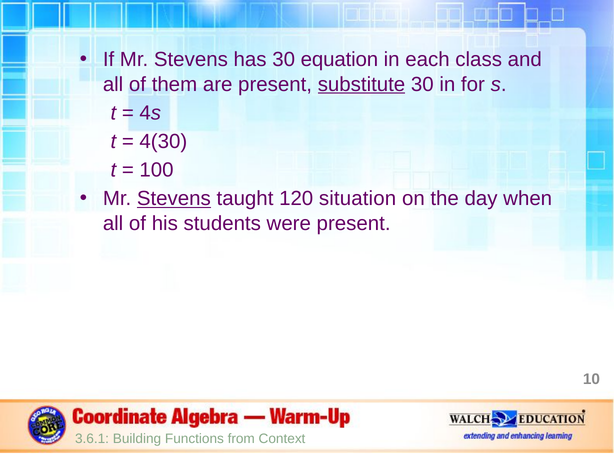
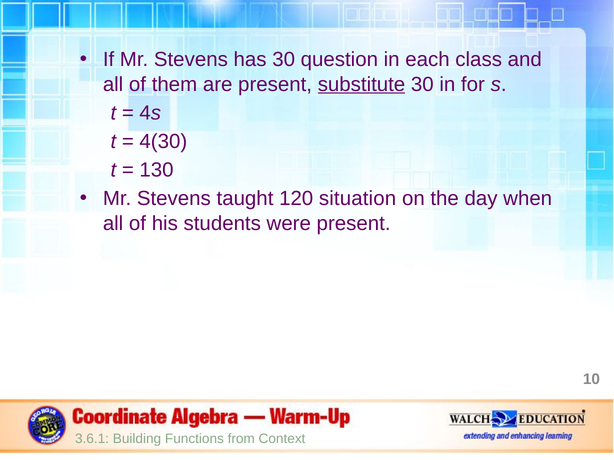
equation: equation -> question
100: 100 -> 130
Stevens at (174, 199) underline: present -> none
